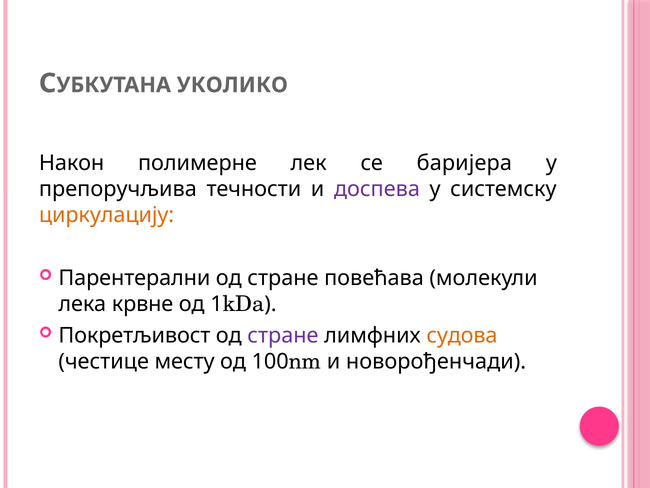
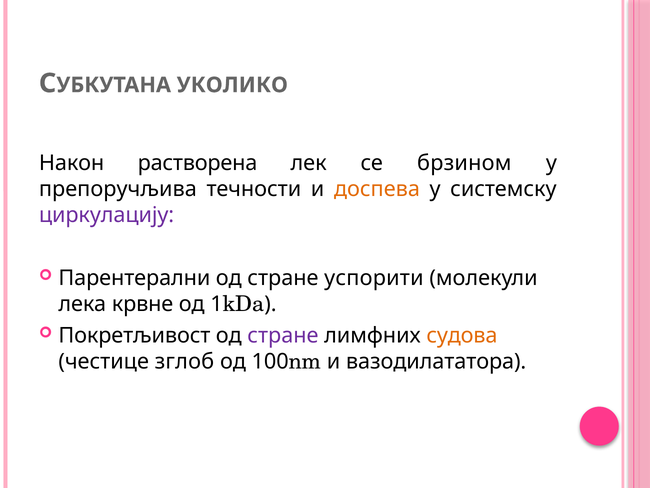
полимерне: полимерне -> растворена
баријера: баријера -> брзином
доспева colour: purple -> orange
циркулацију colour: orange -> purple
повећава: повећава -> успорити
месту: месту -> зглоб
новорођенчади: новорођенчади -> вазодилататора
